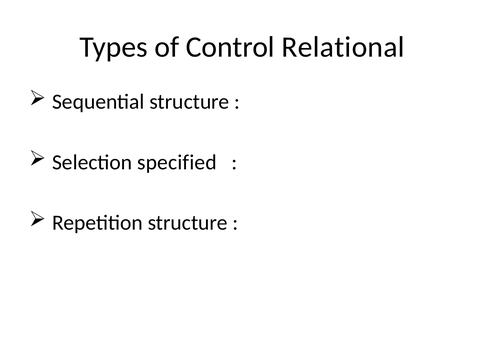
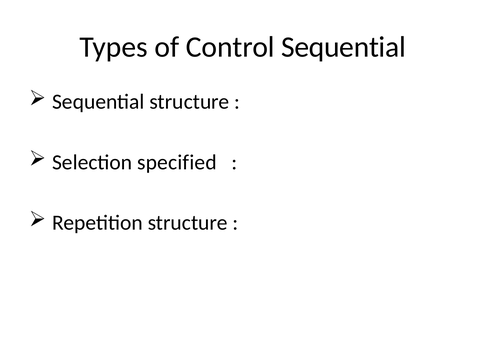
Control Relational: Relational -> Sequential
